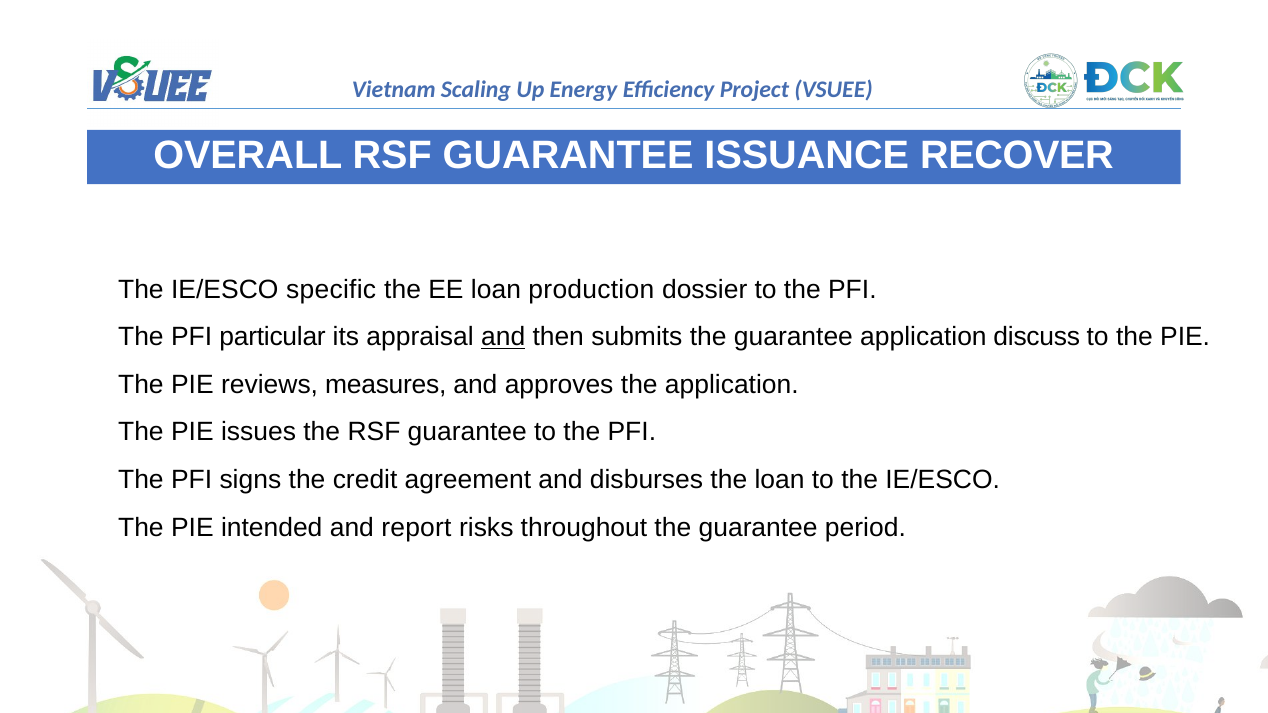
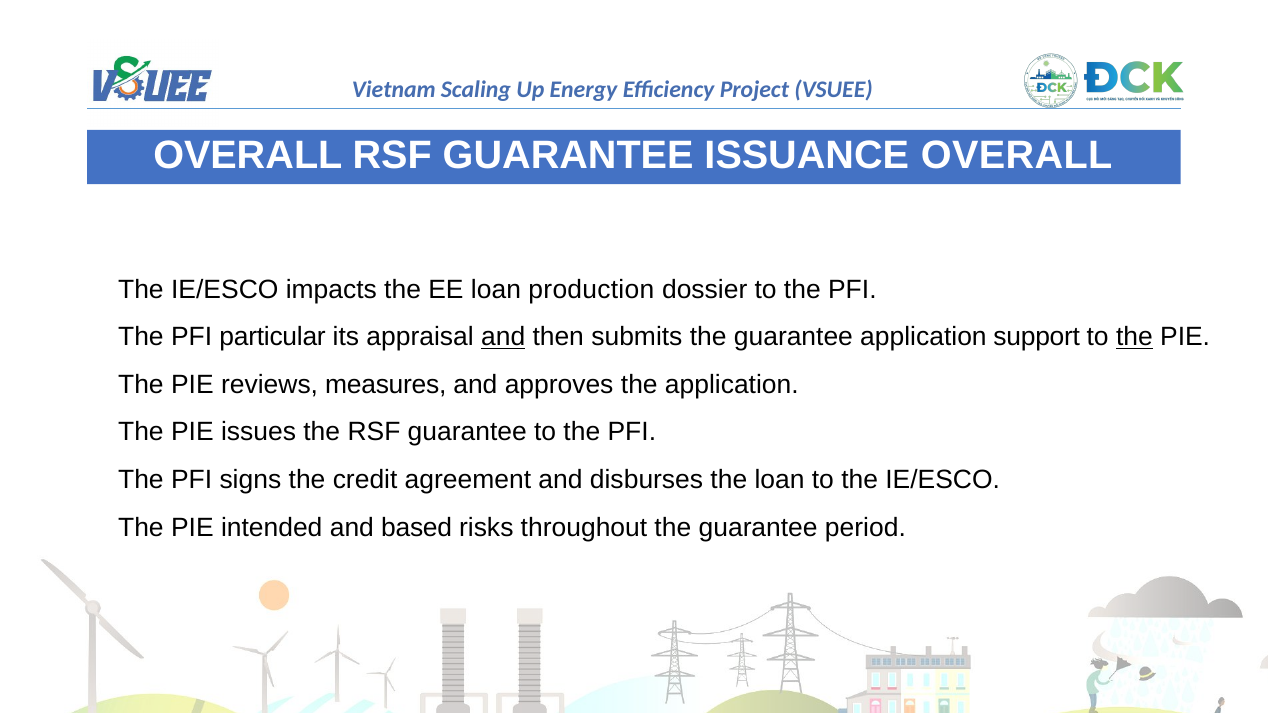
ISSUANCE RECOVER: RECOVER -> OVERALL
specific: specific -> impacts
discuss: discuss -> support
the at (1134, 337) underline: none -> present
report: report -> based
